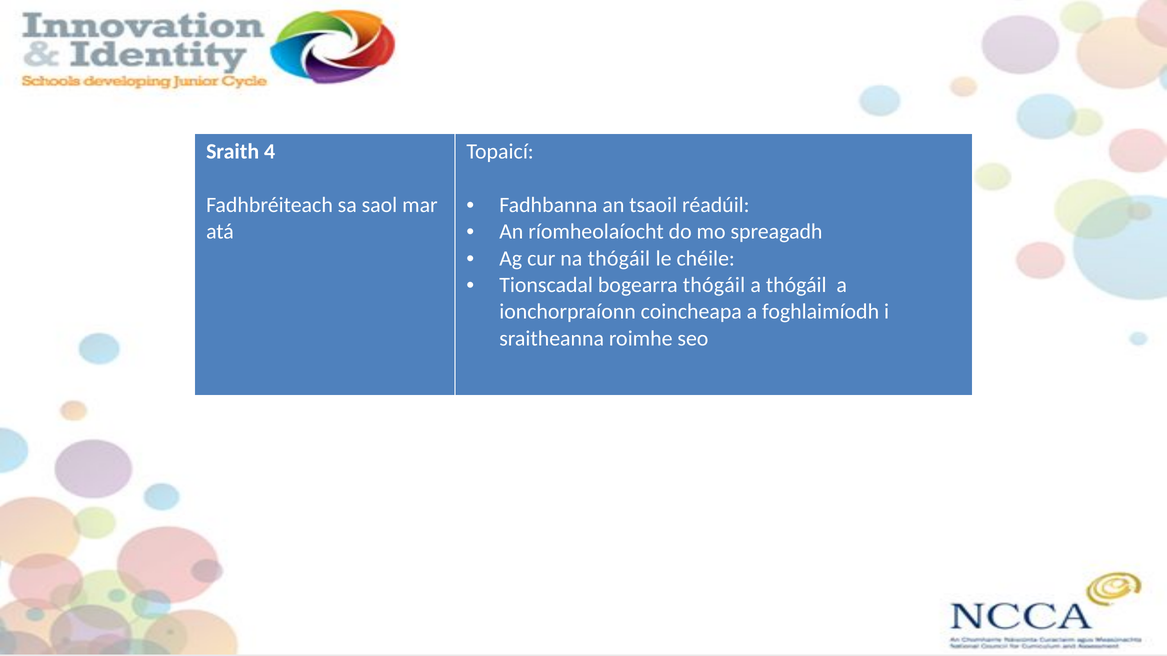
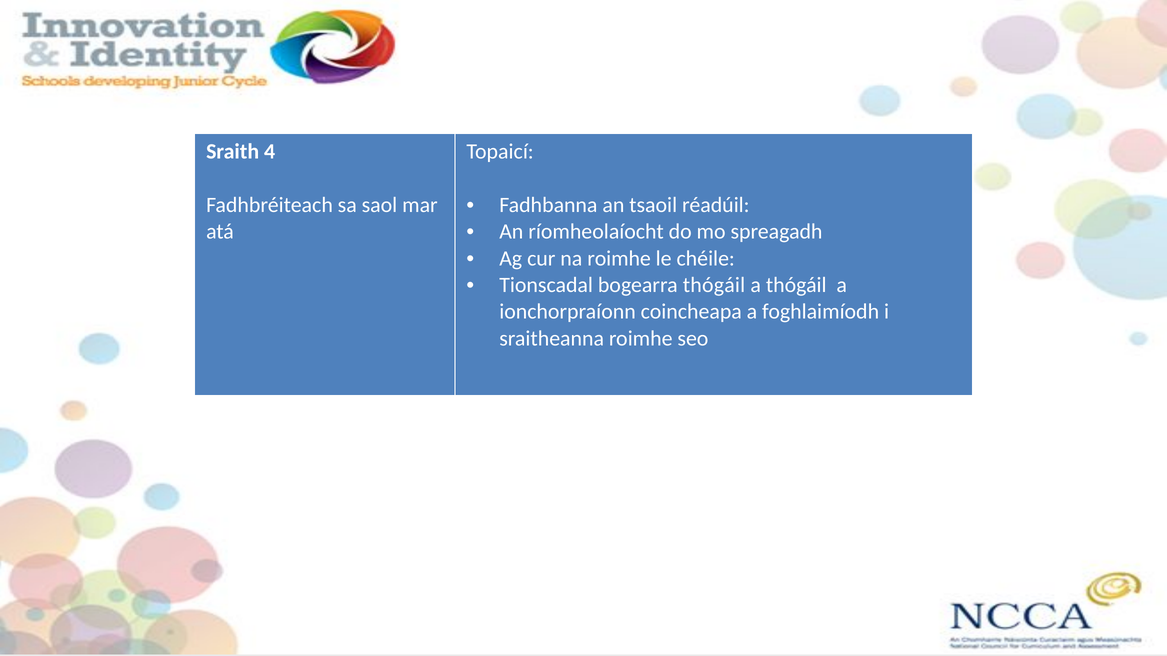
na thógáil: thógáil -> roimhe
